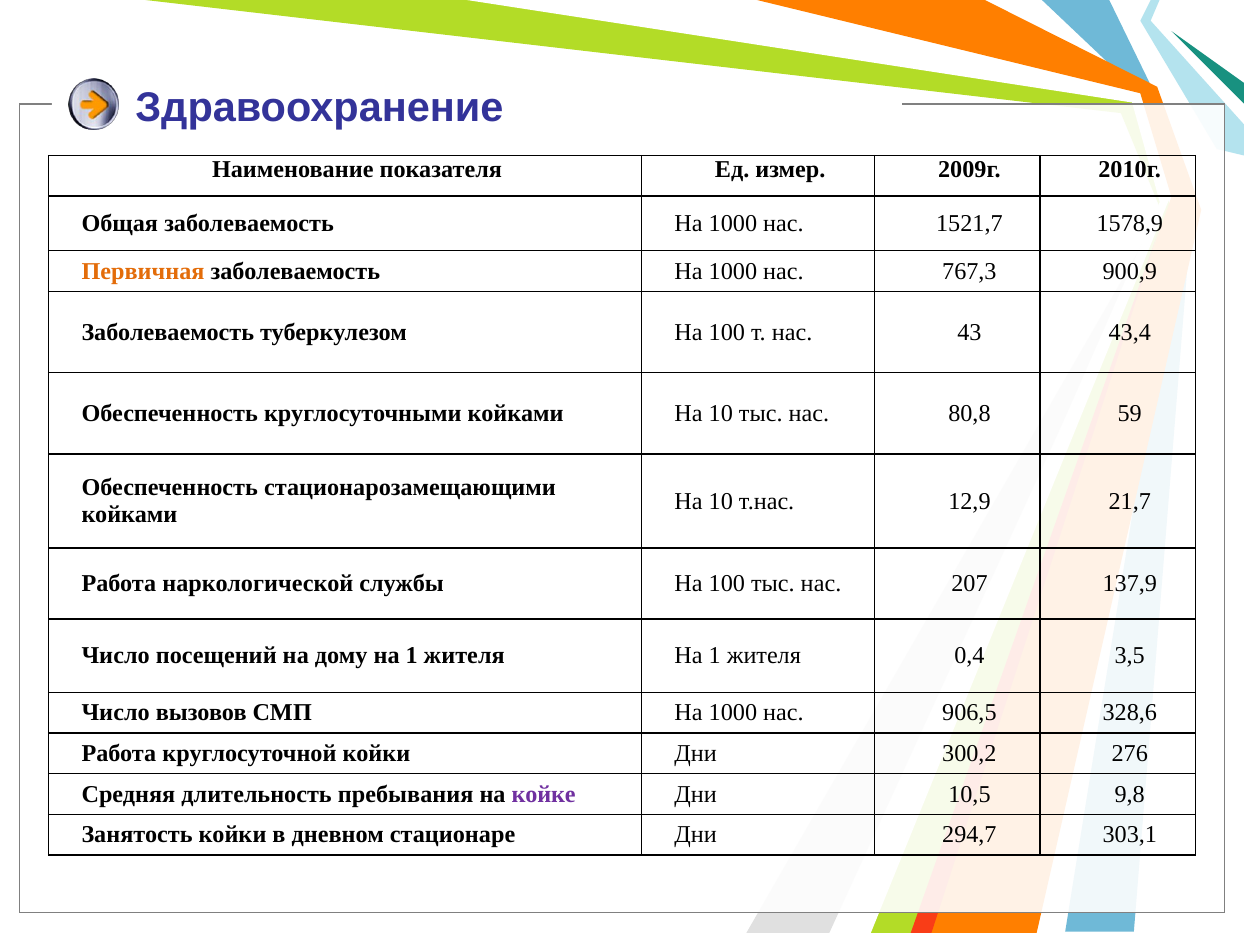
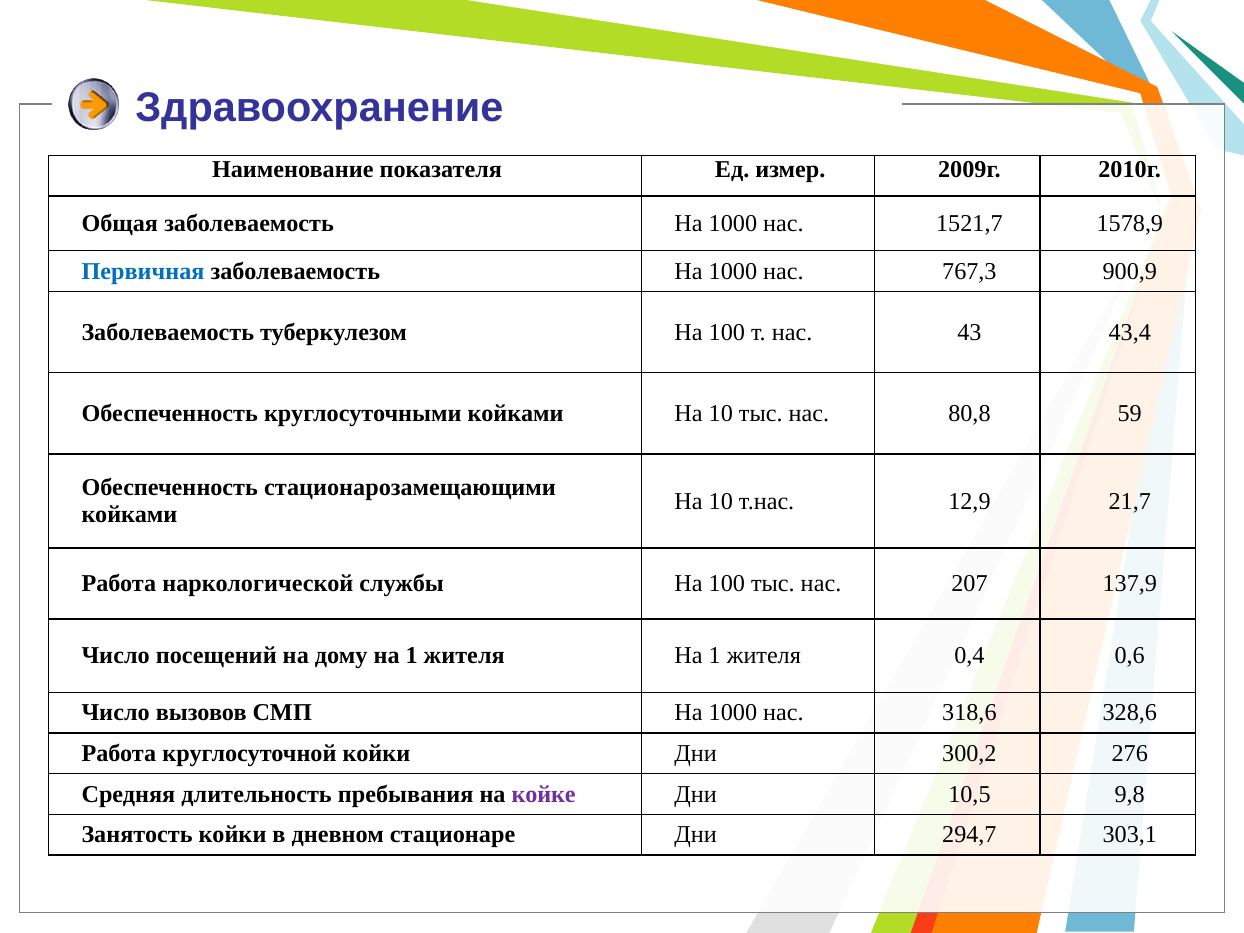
Первичная colour: orange -> blue
3,5: 3,5 -> 0,6
906,5: 906,5 -> 318,6
